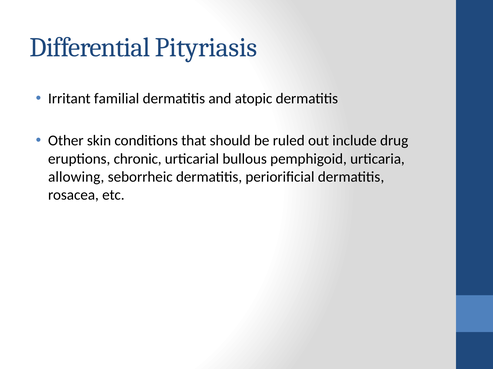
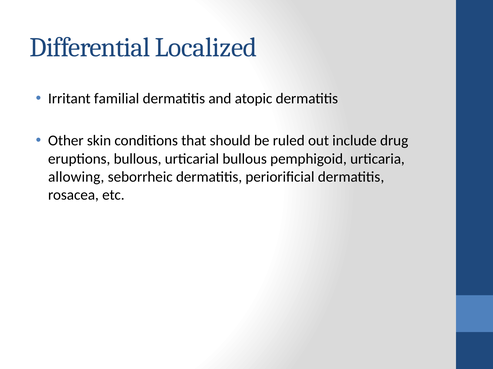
Pityriasis: Pityriasis -> Localized
eruptions chronic: chronic -> bullous
